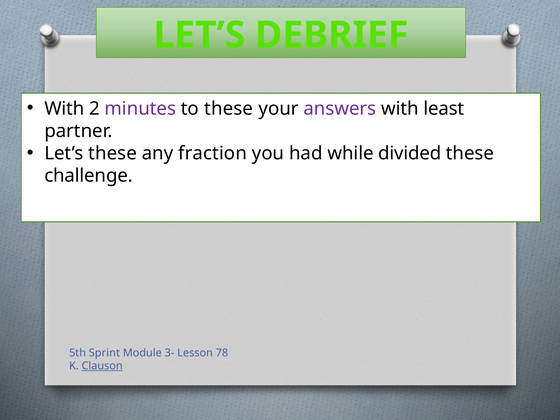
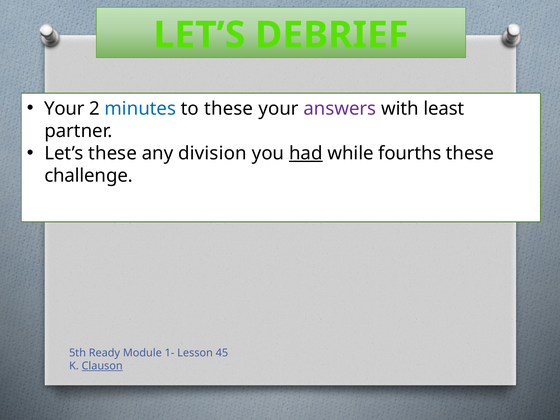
With at (64, 109): With -> Your
minutes colour: purple -> blue
fraction: fraction -> division
had underline: none -> present
divided: divided -> fourths
Sprint: Sprint -> Ready
3-: 3- -> 1-
78: 78 -> 45
